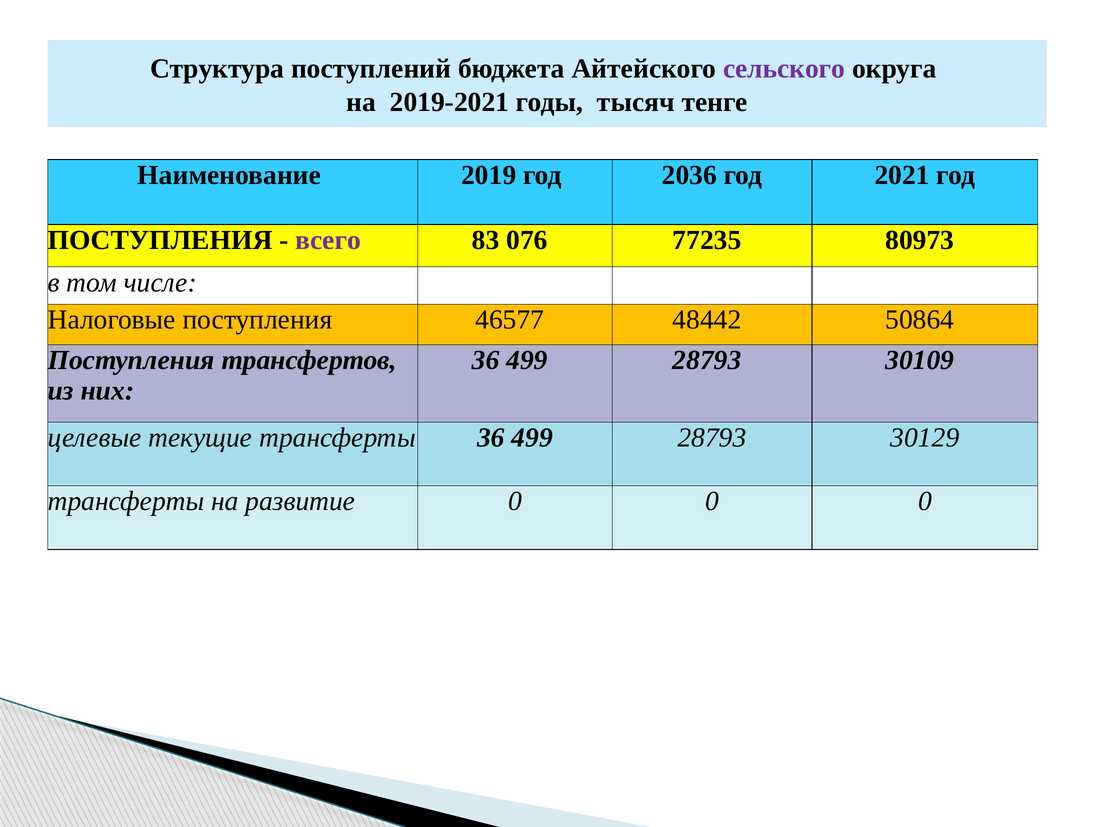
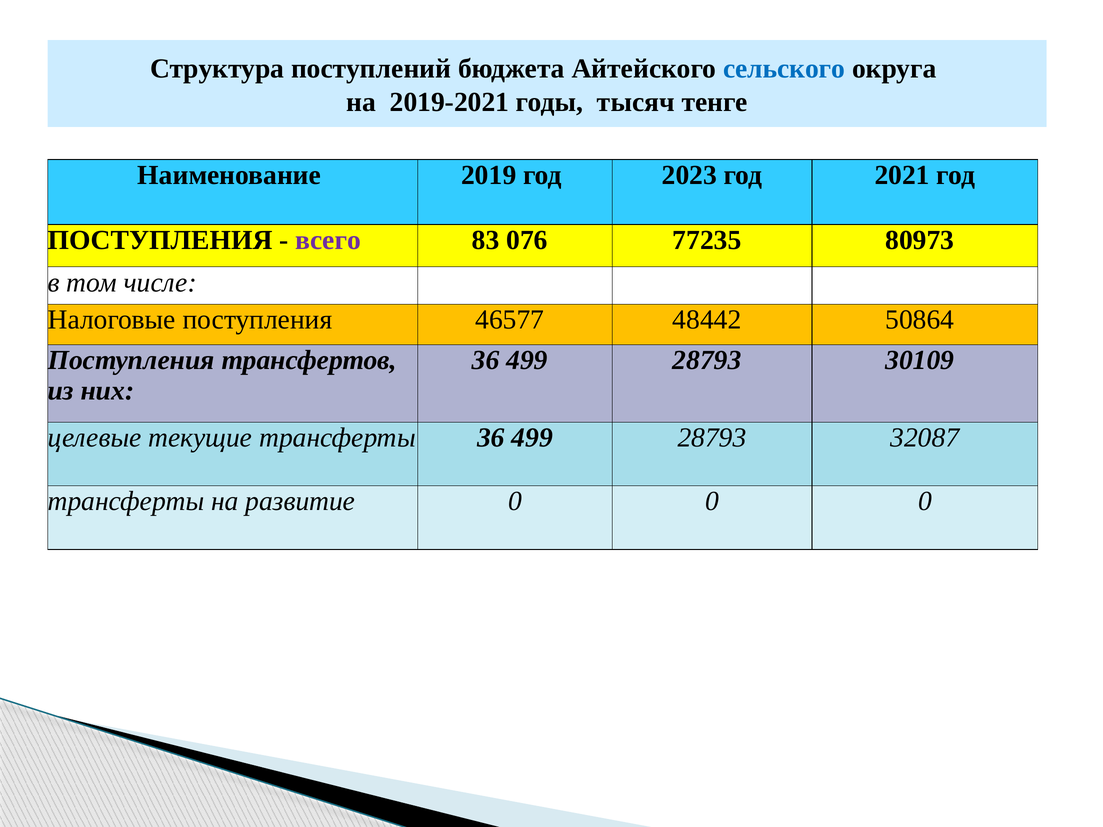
сельского colour: purple -> blue
2036: 2036 -> 2023
30129: 30129 -> 32087
